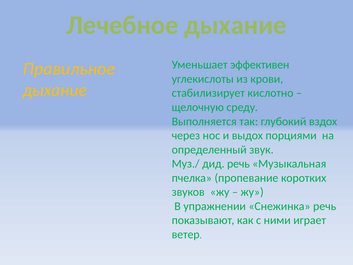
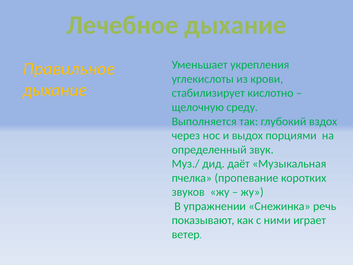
эффективен: эффективен -> укрепления
дид речь: речь -> даёт
